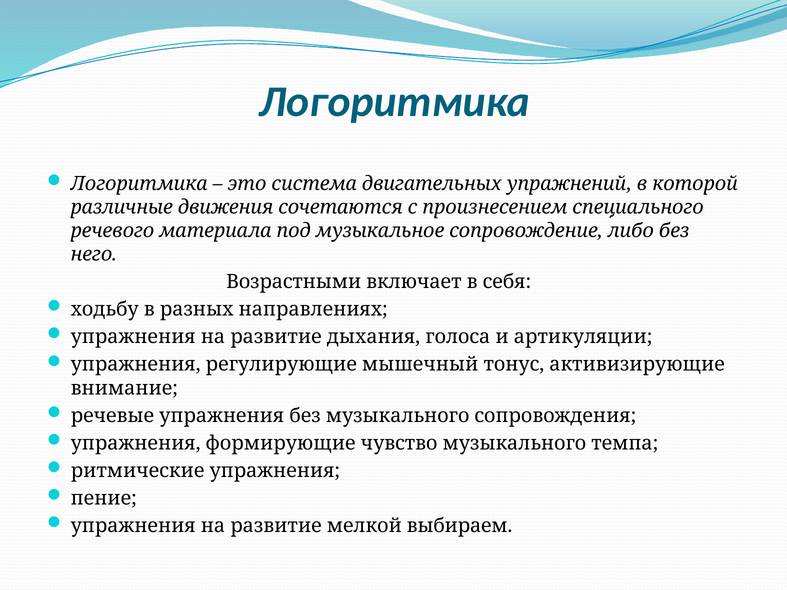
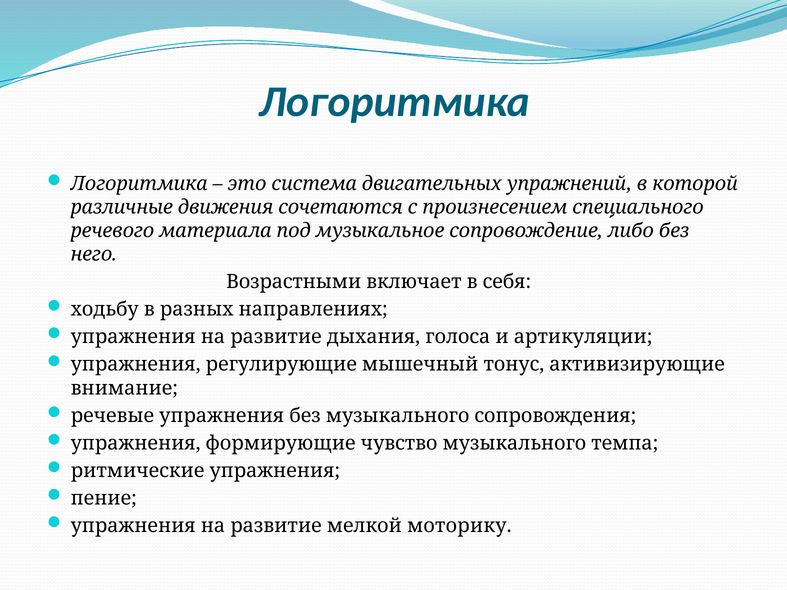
выбираем: выбираем -> моторику
